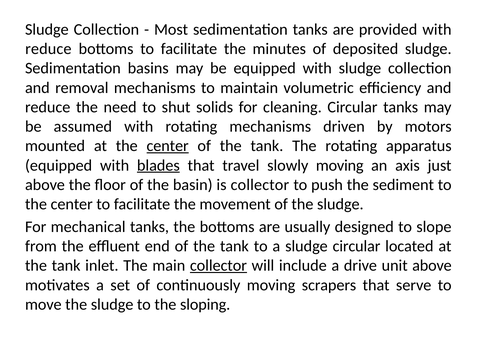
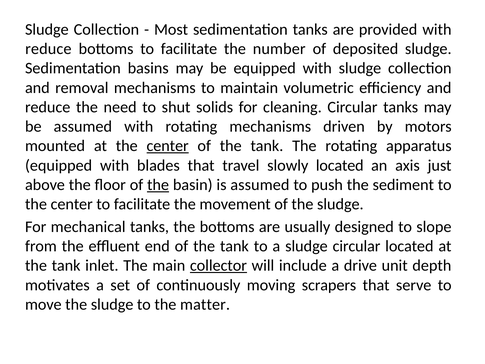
minutes: minutes -> number
blades underline: present -> none
slowly moving: moving -> located
the at (158, 185) underline: none -> present
is collector: collector -> assumed
unit above: above -> depth
sloping: sloping -> matter
